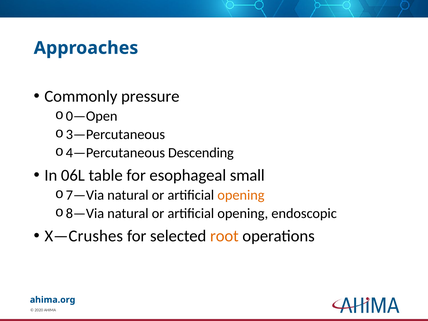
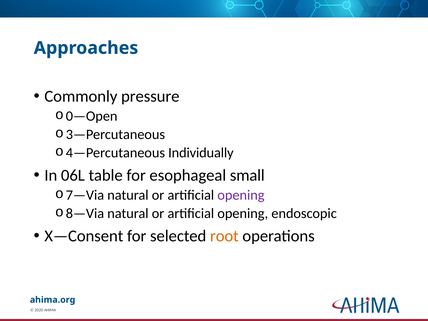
Descending: Descending -> Individually
opening at (241, 195) colour: orange -> purple
X—Crushes: X—Crushes -> X—Consent
